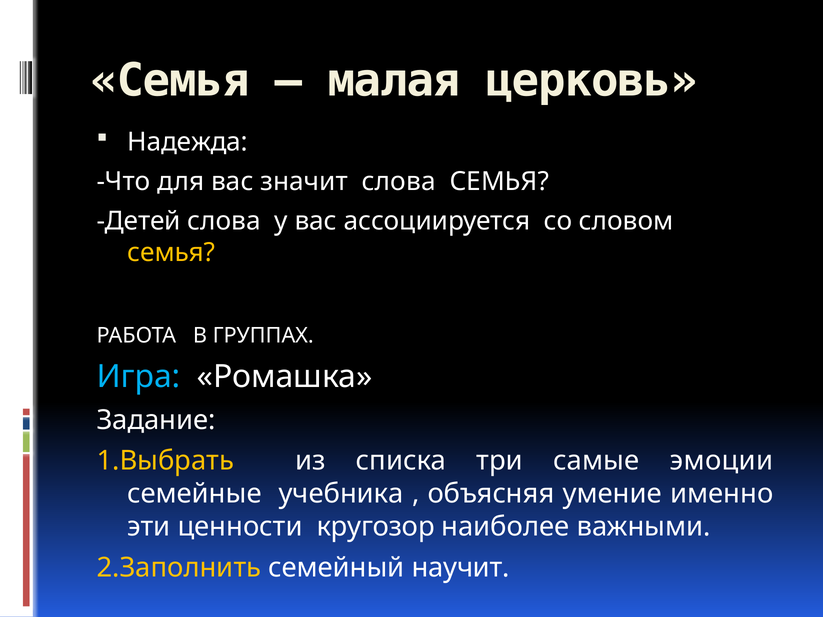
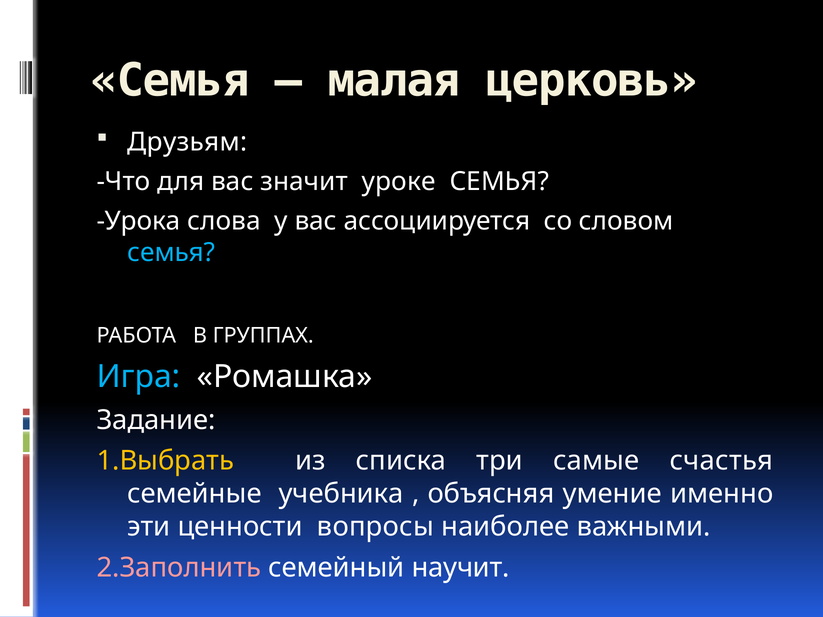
Надежда: Надежда -> Друзьям
значит слова: слова -> уроке
Детей: Детей -> Урока
семья at (171, 253) colour: yellow -> light blue
эмоции: эмоции -> счастья
кругозор: кругозор -> вопросы
2.Заполнить colour: yellow -> pink
